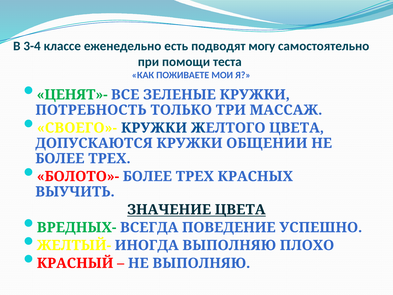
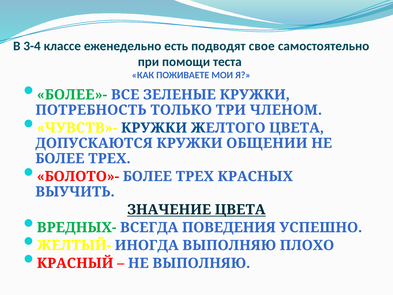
могу: могу -> свое
ЦЕНЯТ»-: ЦЕНЯТ»- -> БОЛЕЕ»-
МАССАЖ: МАССАЖ -> ЧЛЕНОМ
СВОЕГО»-: СВОЕГО»- -> ЧУВСТВ»-
ПОВЕДЕНИЕ: ПОВЕДЕНИЕ -> ПОВЕДЕНИЯ
